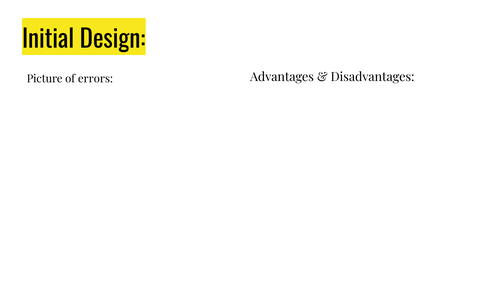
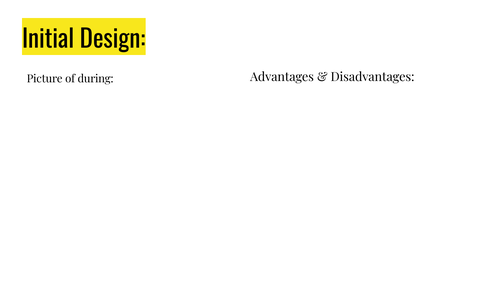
errors: errors -> during
